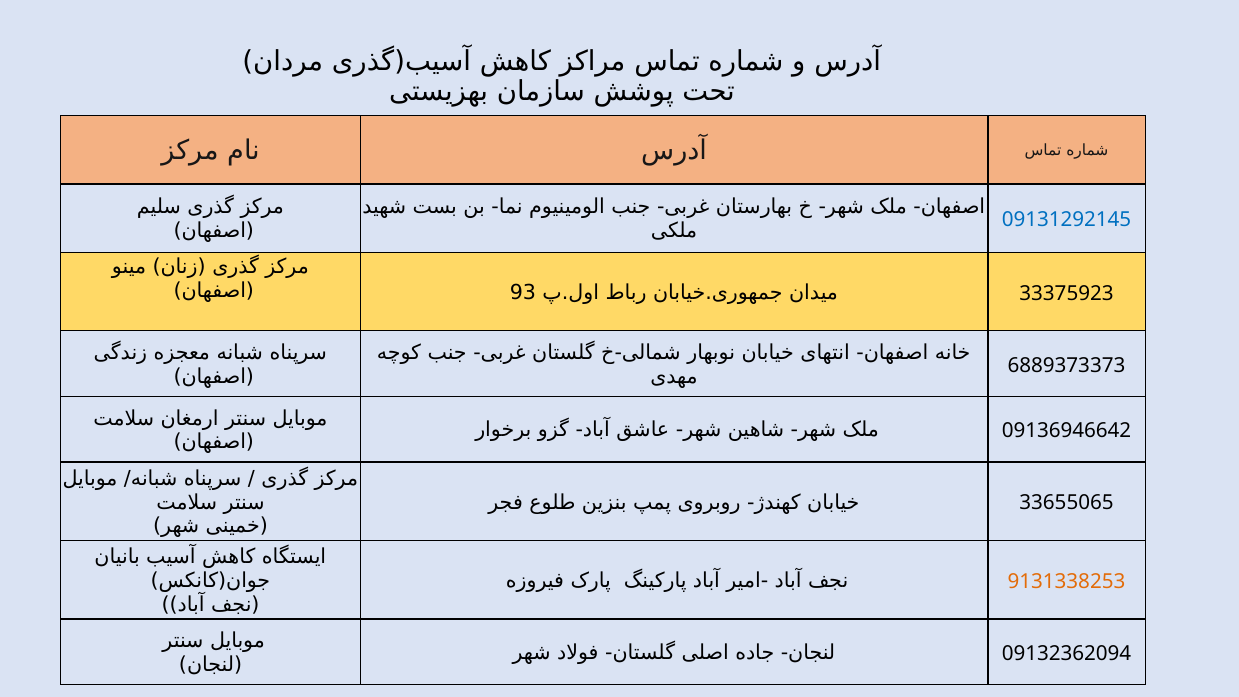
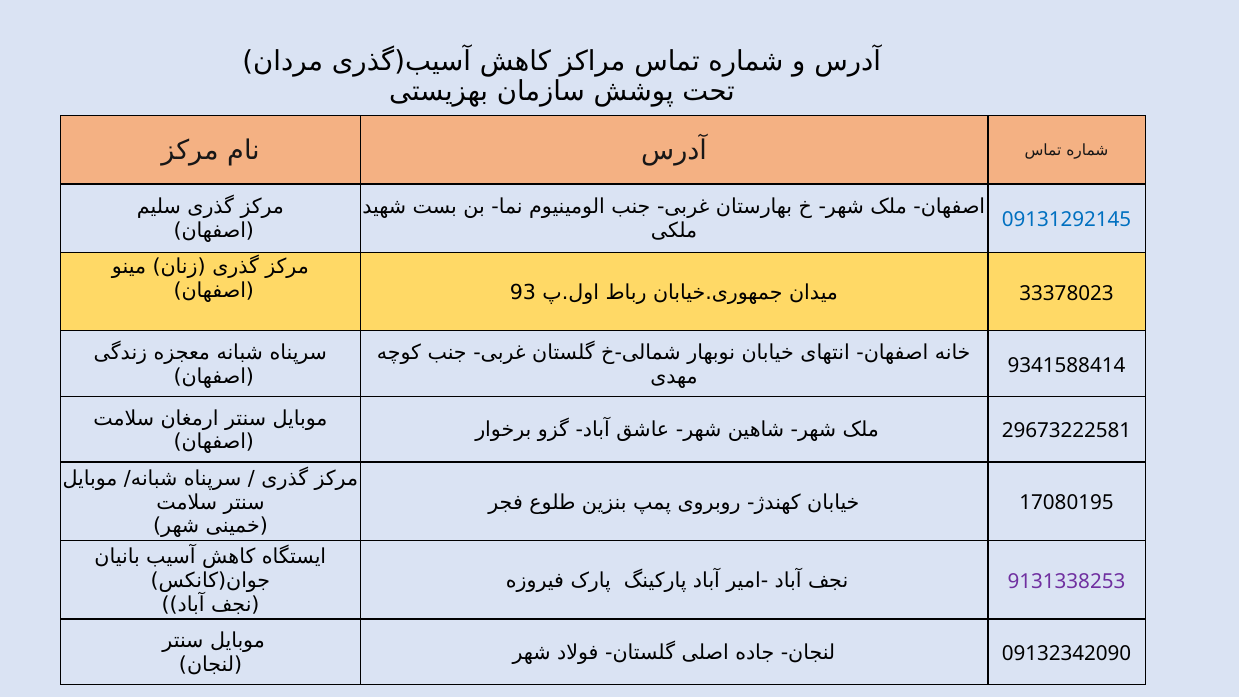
33375923: 33375923 -> 33378023
6889373373: 6889373373 -> 9341588414
09136946642: 09136946642 -> 29673222581
33655065: 33655065 -> 17080195
9131338253 colour: orange -> purple
09132362094: 09132362094 -> 09132342090
